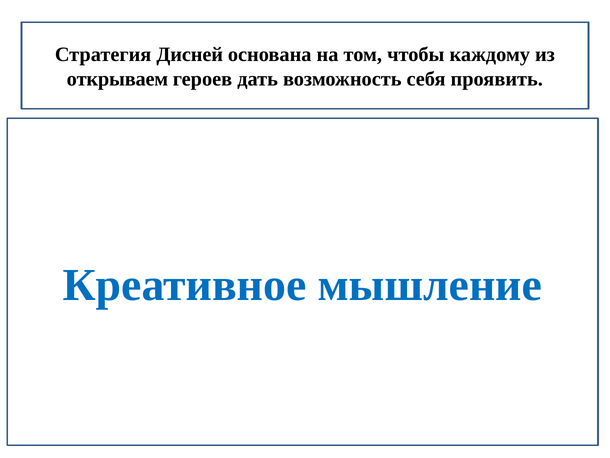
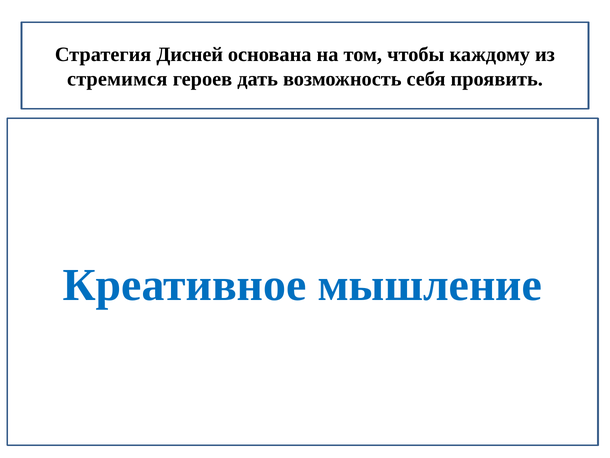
открываем: открываем -> стремимся
